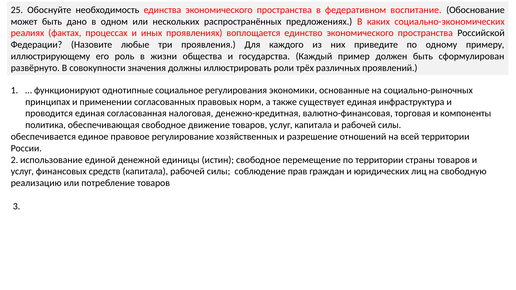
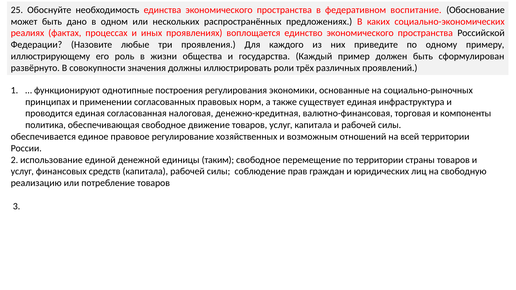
социальное: социальное -> построения
разрешение: разрешение -> возможным
истин: истин -> таким
